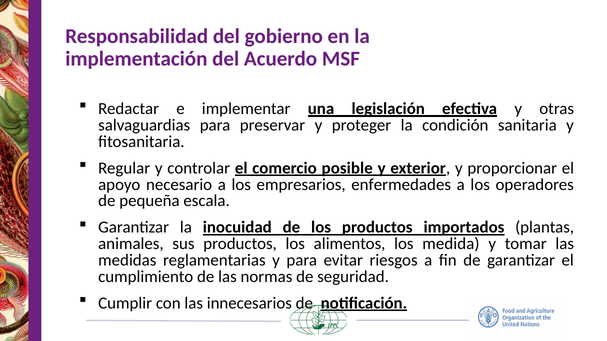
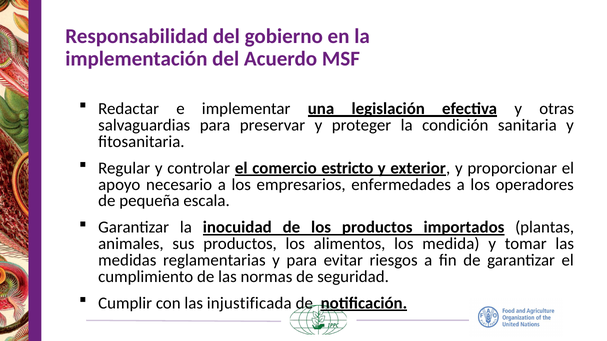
posible: posible -> estricto
innecesarios: innecesarios -> injustificada
